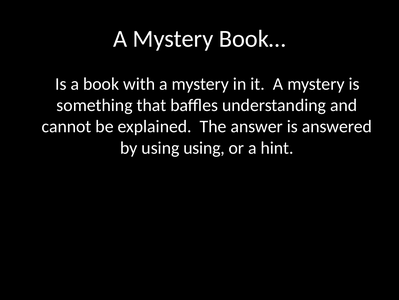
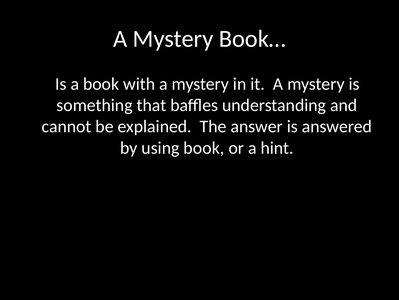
using using: using -> book
